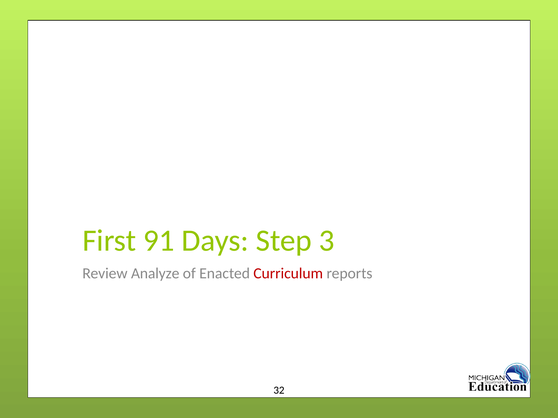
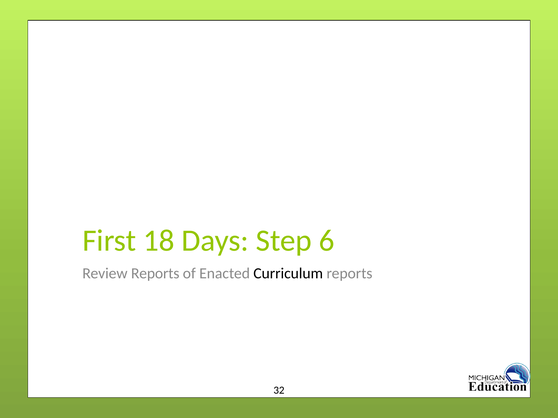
91: 91 -> 18
3: 3 -> 6
Review Analyze: Analyze -> Reports
Curriculum colour: red -> black
